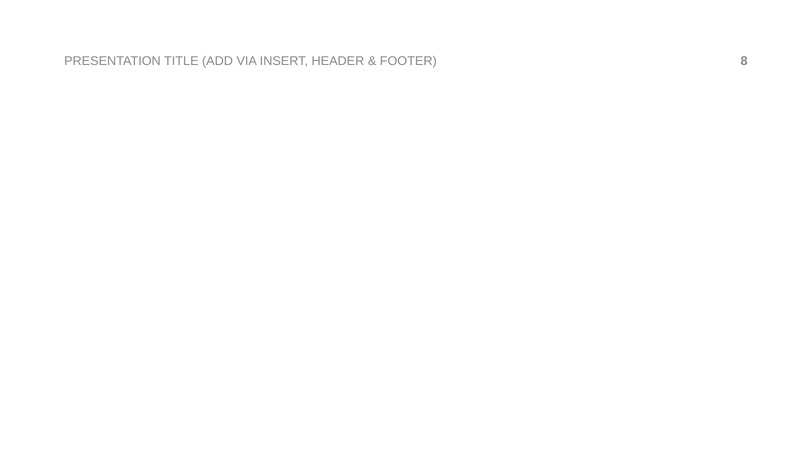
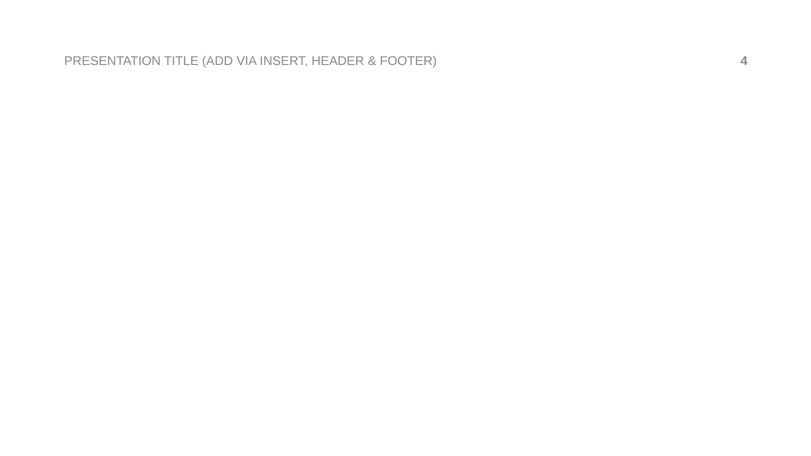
8: 8 -> 4
